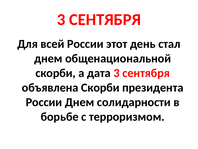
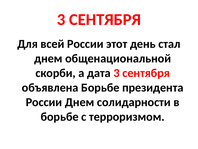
объявлена Скорби: Скорби -> Борьбе
